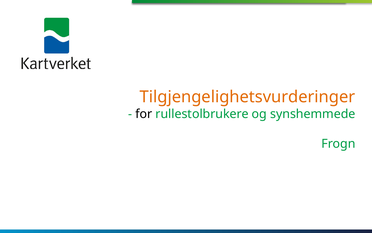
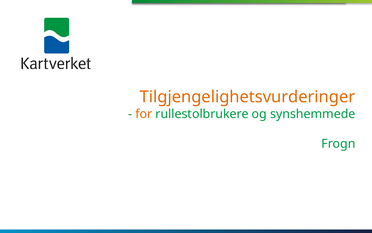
for colour: black -> orange
